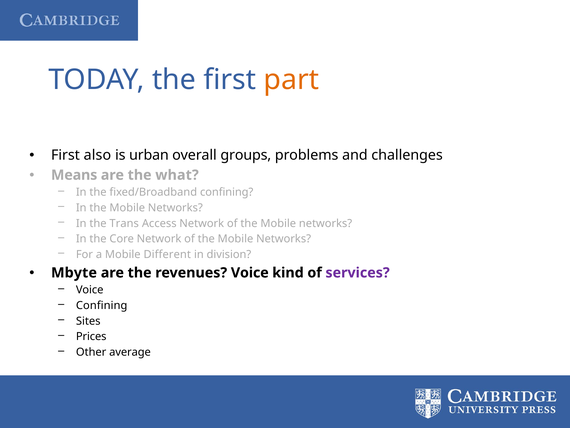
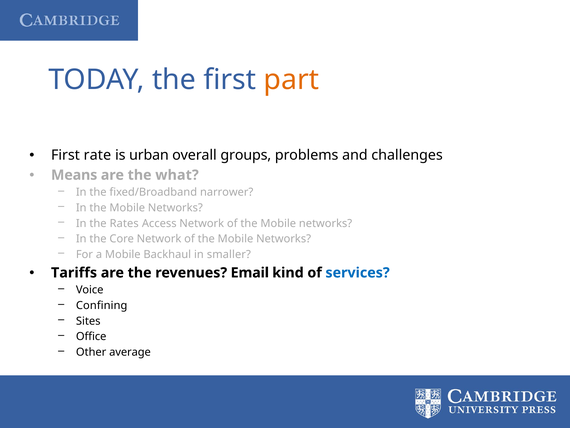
also: also -> rate
fixed/Broadband confining: confining -> narrower
Trans: Trans -> Rates
Different: Different -> Backhaul
division: division -> smaller
Mbyte: Mbyte -> Tariffs
revenues Voice: Voice -> Email
services colour: purple -> blue
Prices: Prices -> Office
